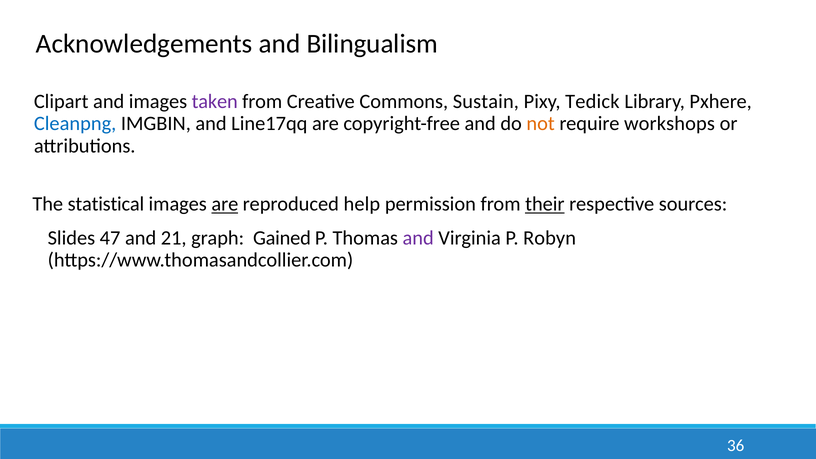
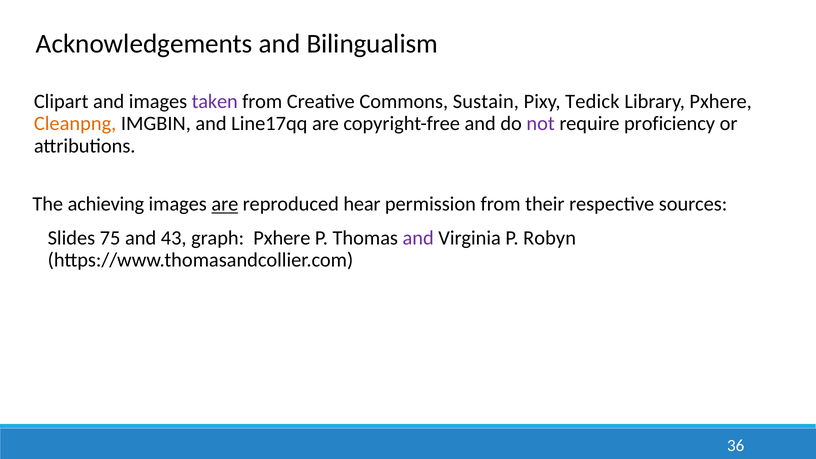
Cleanpng colour: blue -> orange
not colour: orange -> purple
workshops: workshops -> proficiency
statistical: statistical -> achieving
help: help -> hear
their underline: present -> none
47: 47 -> 75
21: 21 -> 43
graph Gained: Gained -> Pxhere
